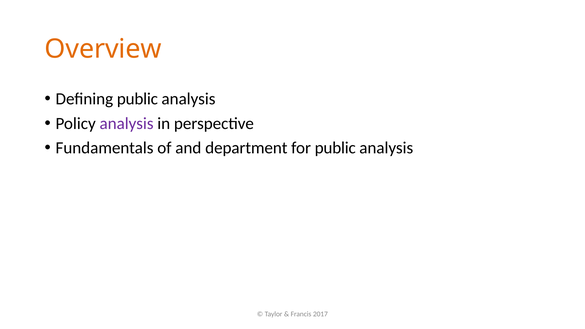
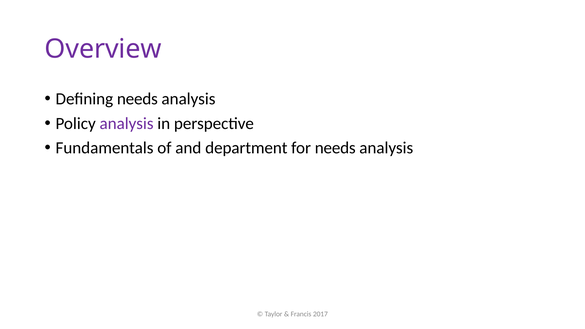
Overview colour: orange -> purple
Defining public: public -> needs
for public: public -> needs
